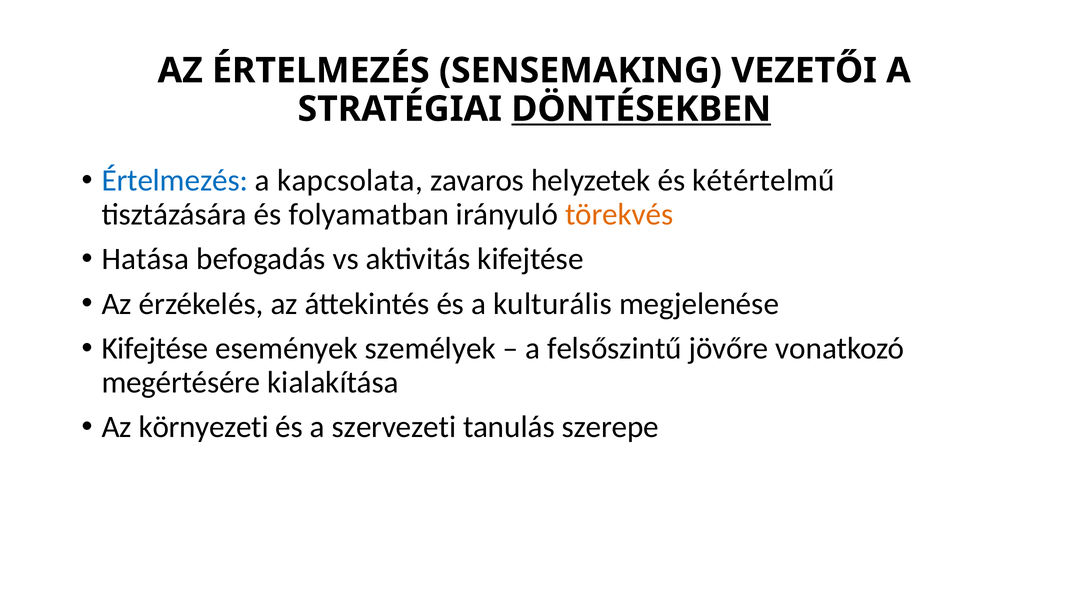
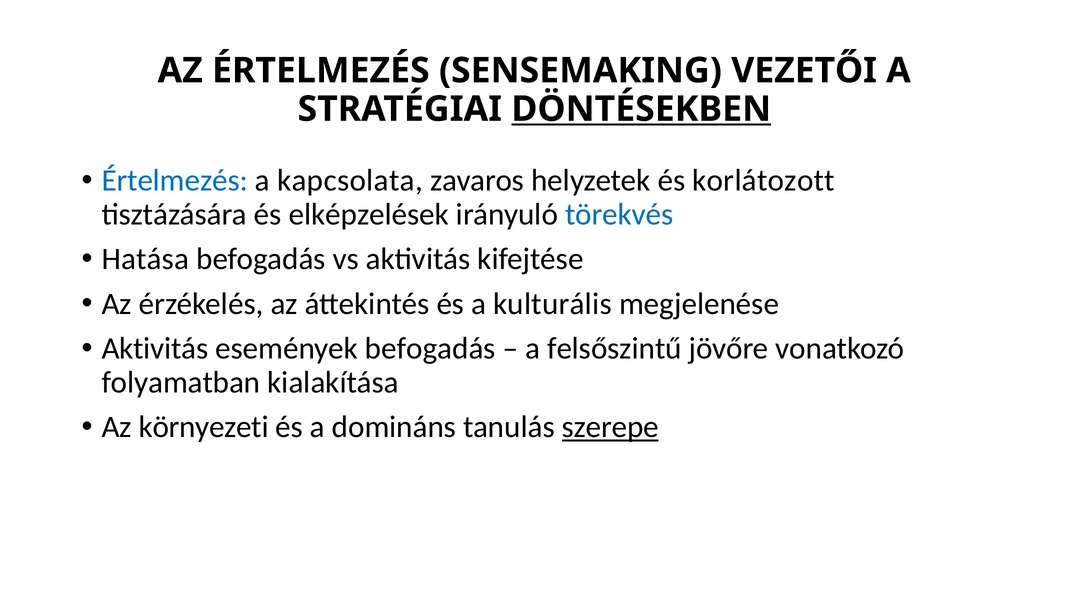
kétértelmű: kétértelmű -> korlátozott
folyamatban: folyamatban -> elképzelések
törekvés colour: orange -> blue
Kifejtése at (155, 349): Kifejtése -> Aktivitás
események személyek: személyek -> befogadás
megértésére: megértésére -> folyamatban
szervezeti: szervezeti -> domináns
szerepe underline: none -> present
